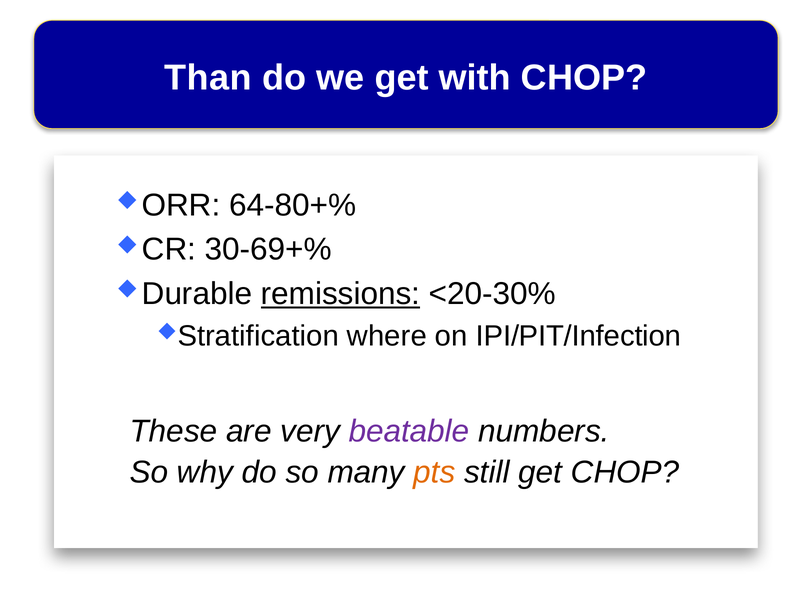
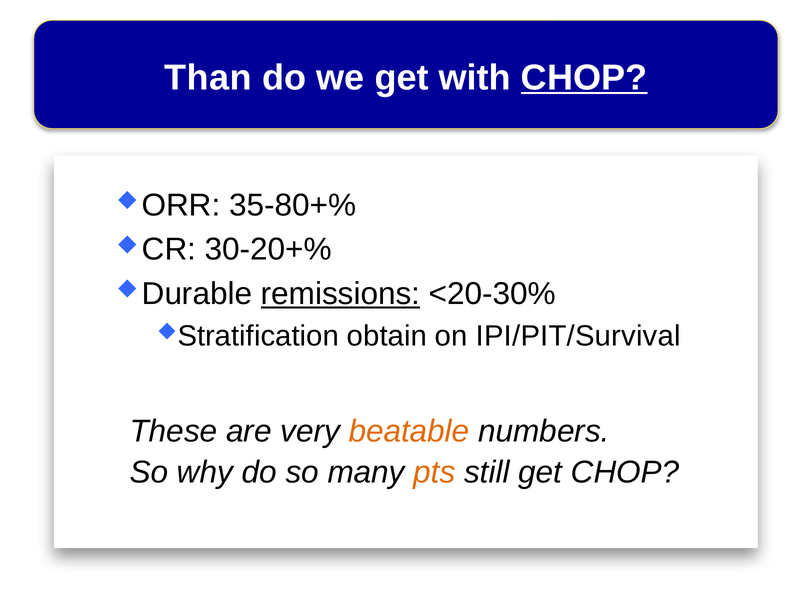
CHOP at (584, 78) underline: none -> present
64-80+%: 64-80+% -> 35-80+%
30-69+%: 30-69+% -> 30-20+%
where: where -> obtain
IPI/PIT/Infection: IPI/PIT/Infection -> IPI/PIT/Survival
beatable colour: purple -> orange
